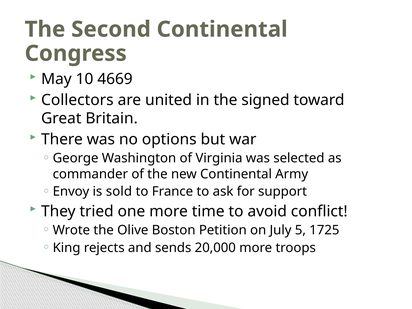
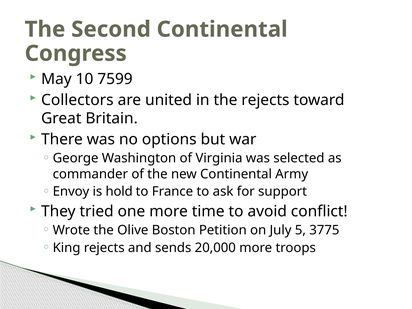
4669: 4669 -> 7599
the signed: signed -> rejects
sold: sold -> hold
1725: 1725 -> 3775
